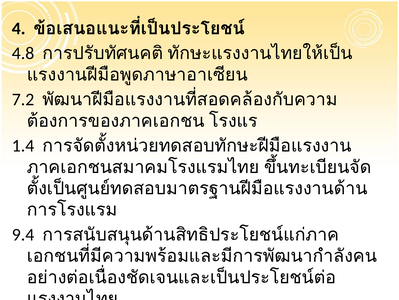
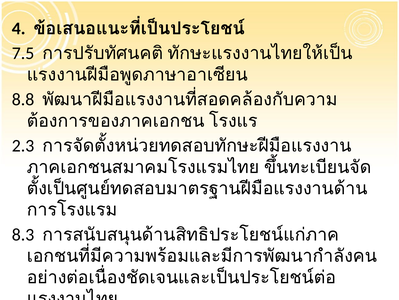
4.8: 4.8 -> 7.5
7.2: 7.2 -> 8.8
1.4: 1.4 -> 2.3
9.4: 9.4 -> 8.3
